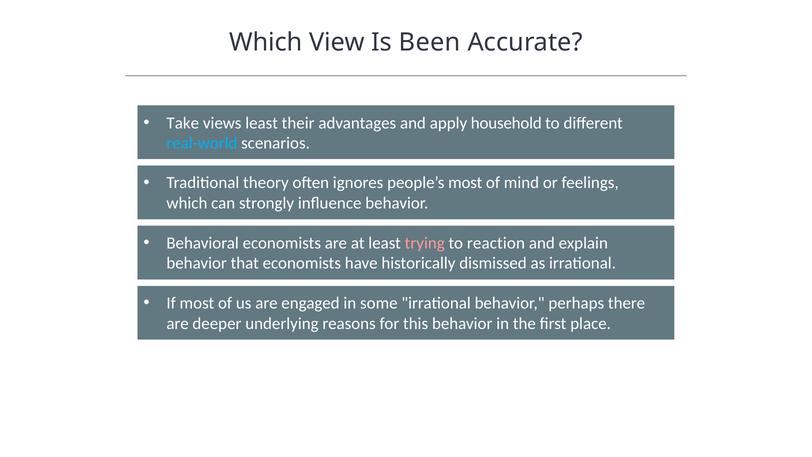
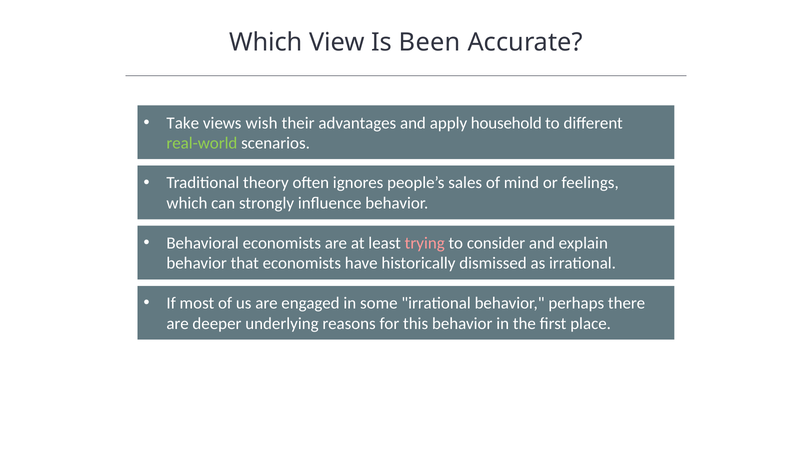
views least: least -> wish
real-world colour: light blue -> light green
people’s most: most -> sales
reaction: reaction -> consider
